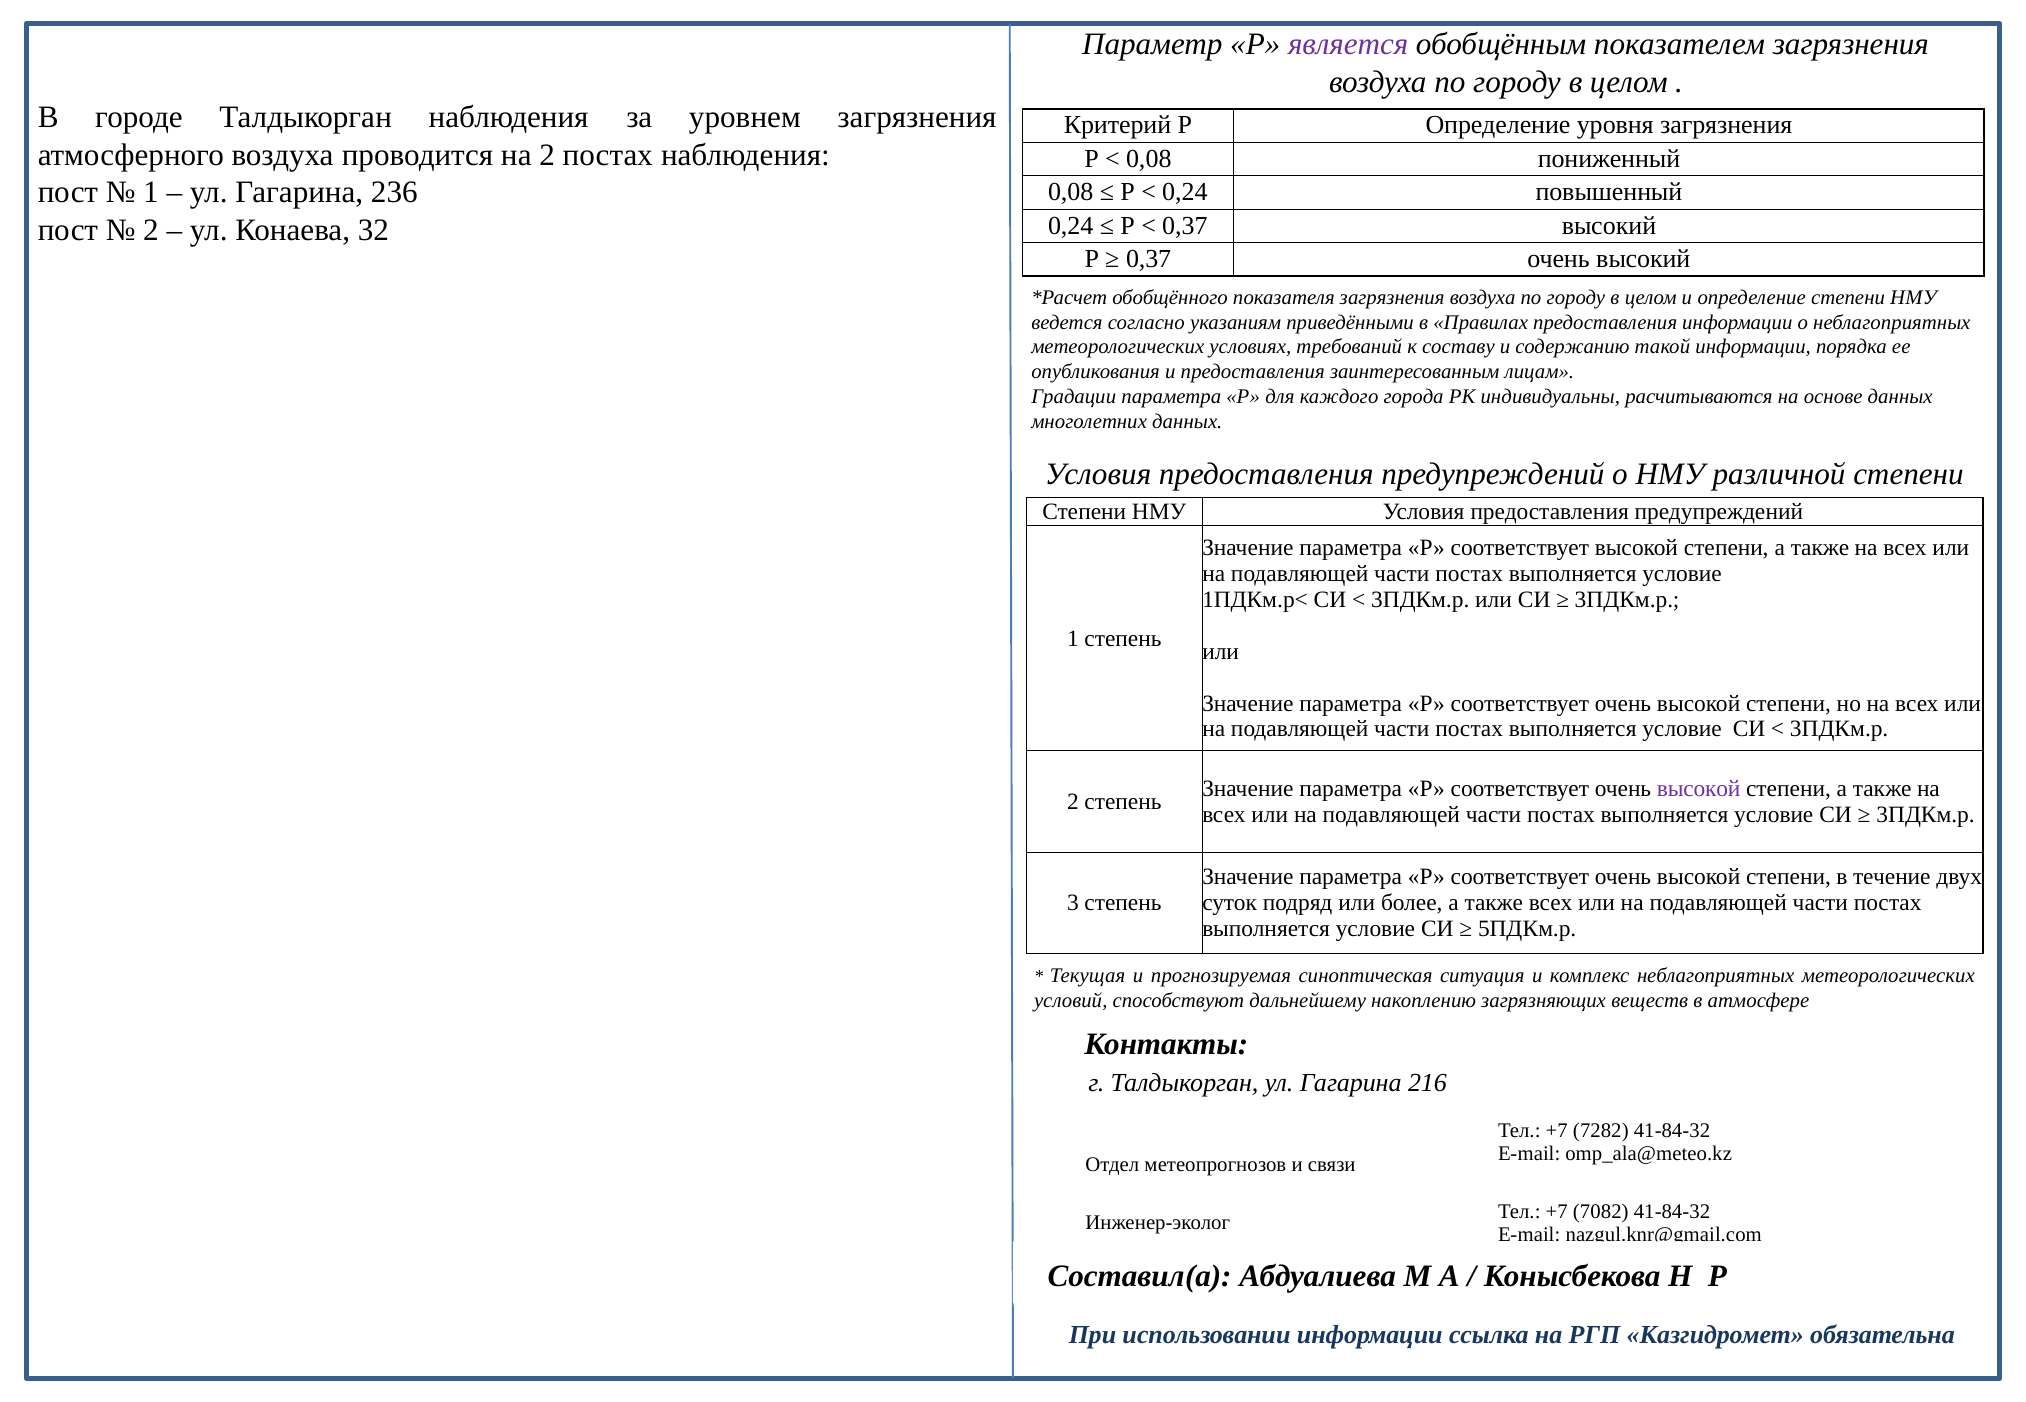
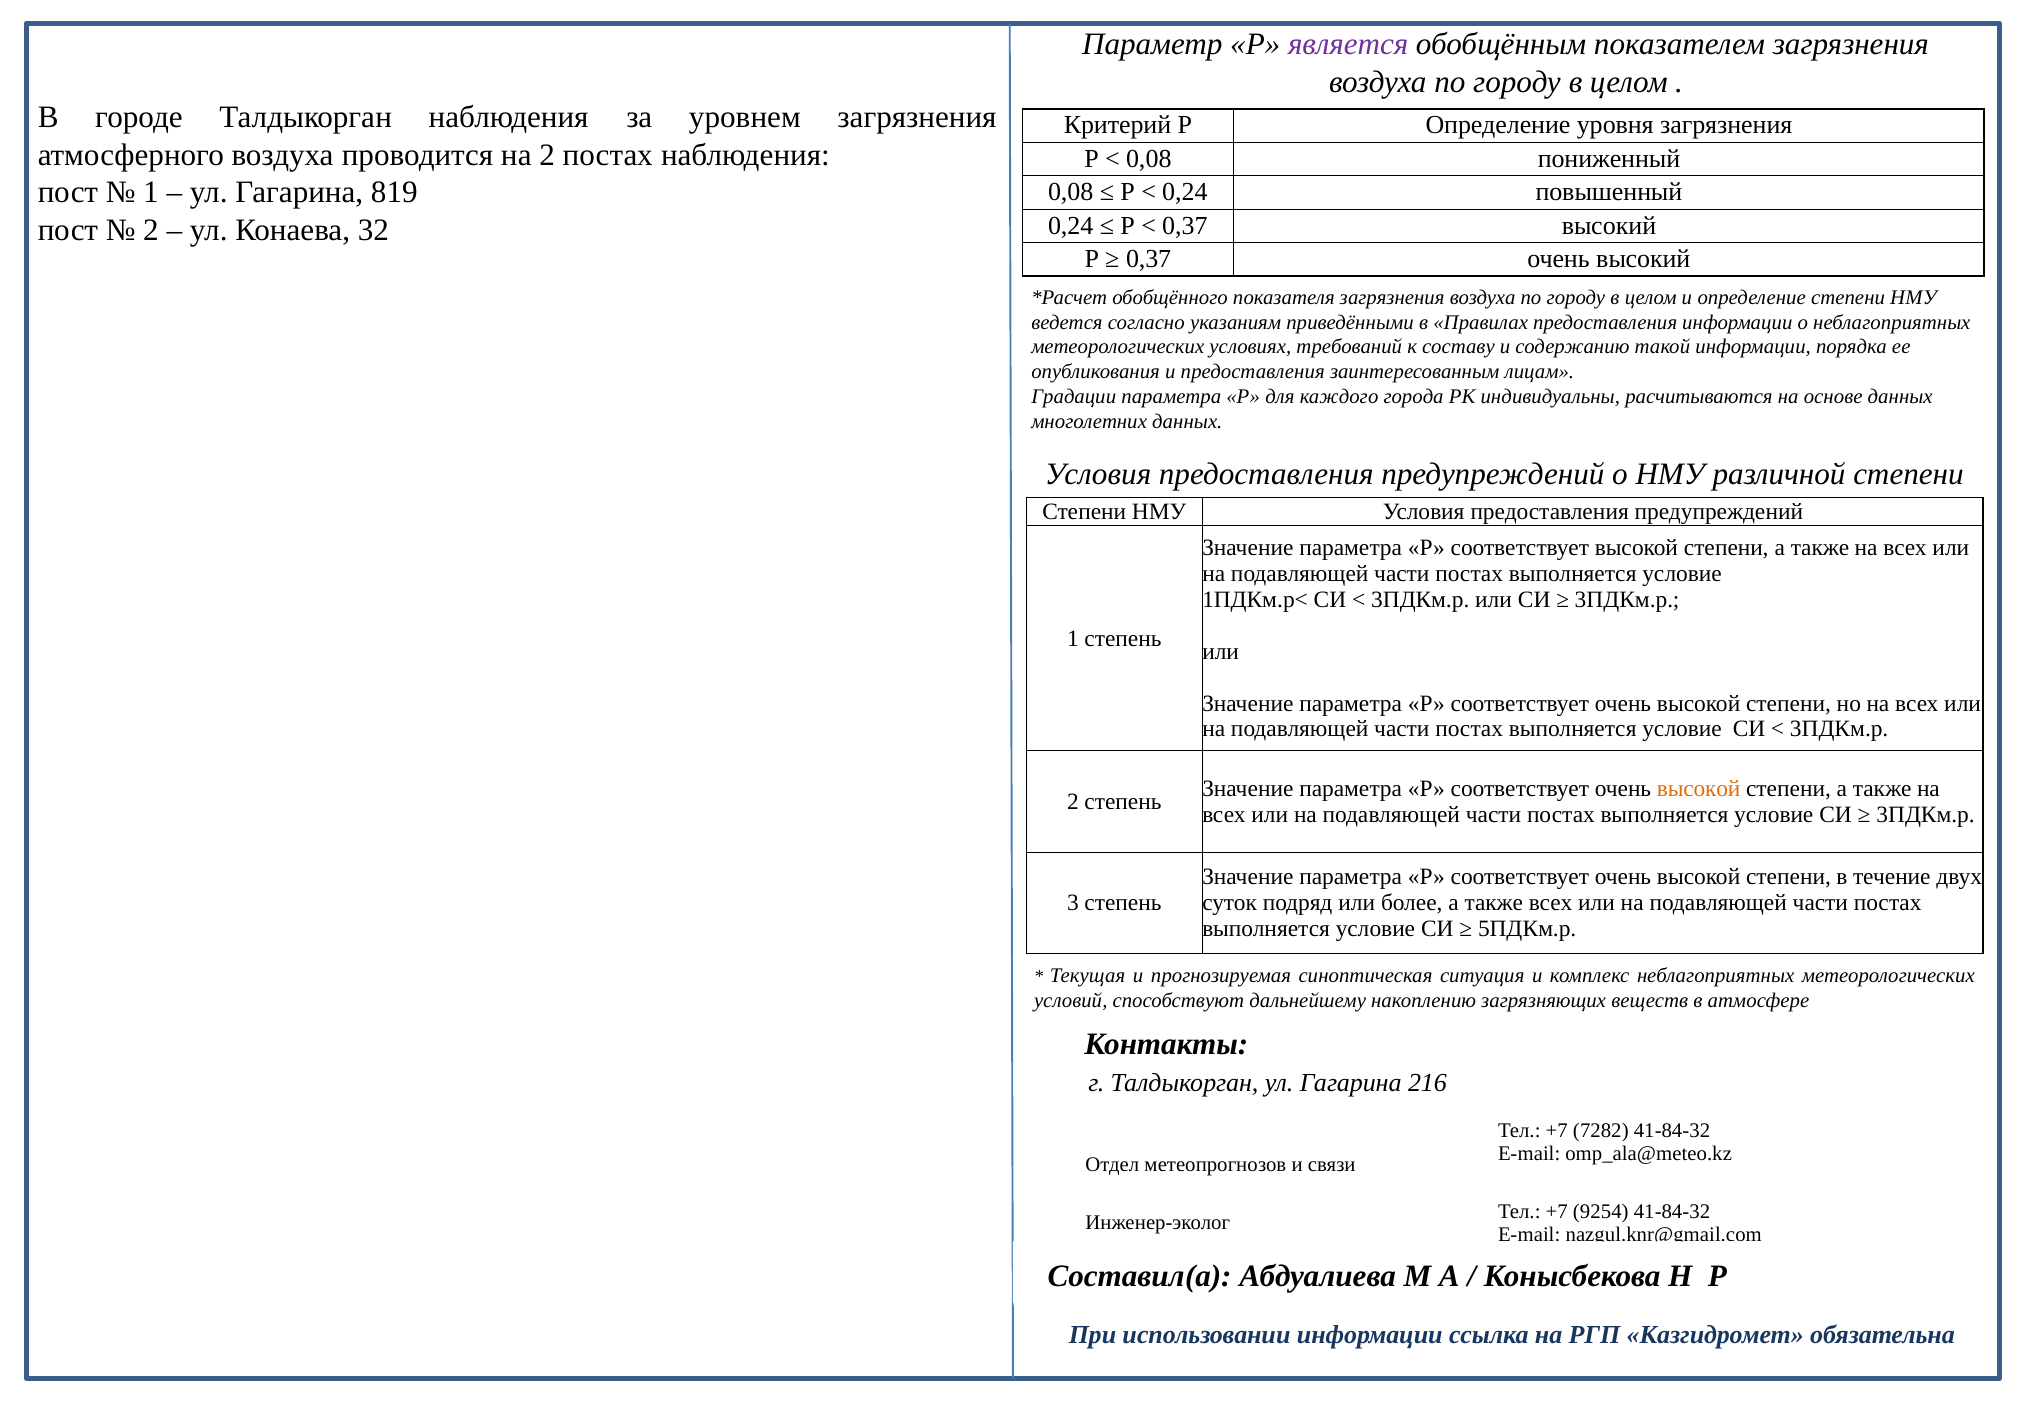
236: 236 -> 819
высокой at (1699, 789) colour: purple -> orange
7082: 7082 -> 9254
